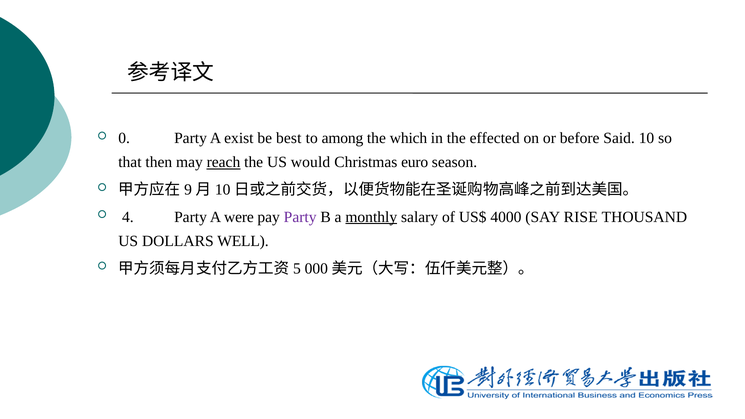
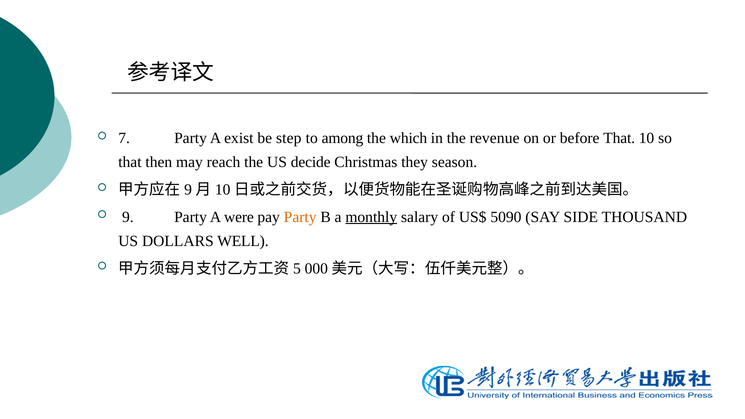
0: 0 -> 7
best: best -> step
effected: effected -> revenue
before Said: Said -> That
reach underline: present -> none
would: would -> decide
euro: euro -> they
4: 4 -> 9
Party at (300, 217) colour: purple -> orange
4000: 4000 -> 5090
RISE: RISE -> SIDE
